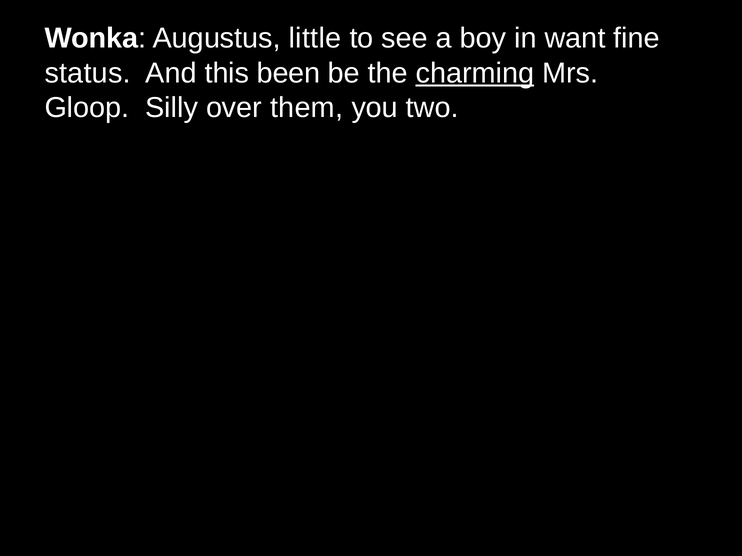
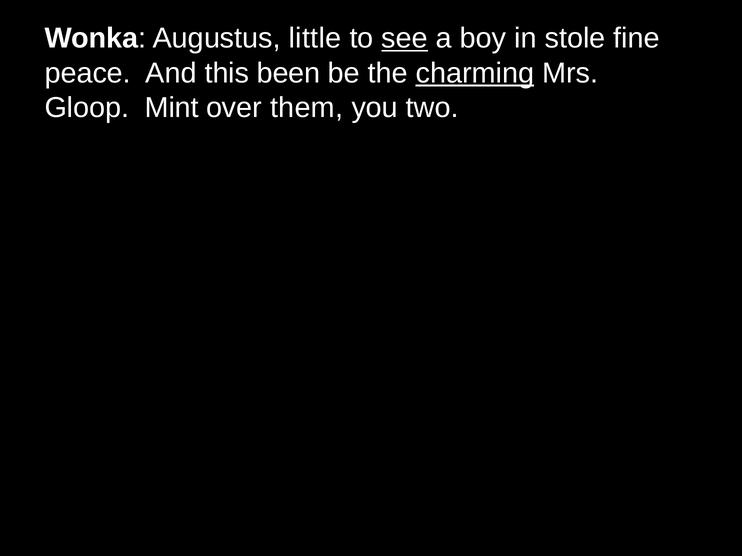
see underline: none -> present
want: want -> stole
status: status -> peace
Silly: Silly -> Mint
